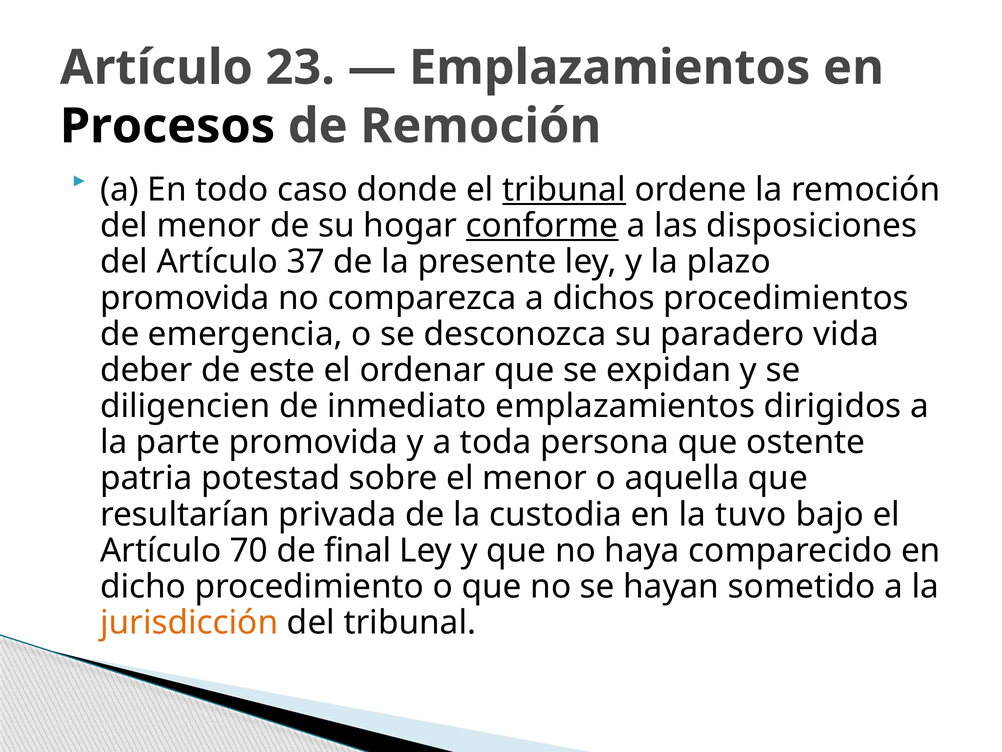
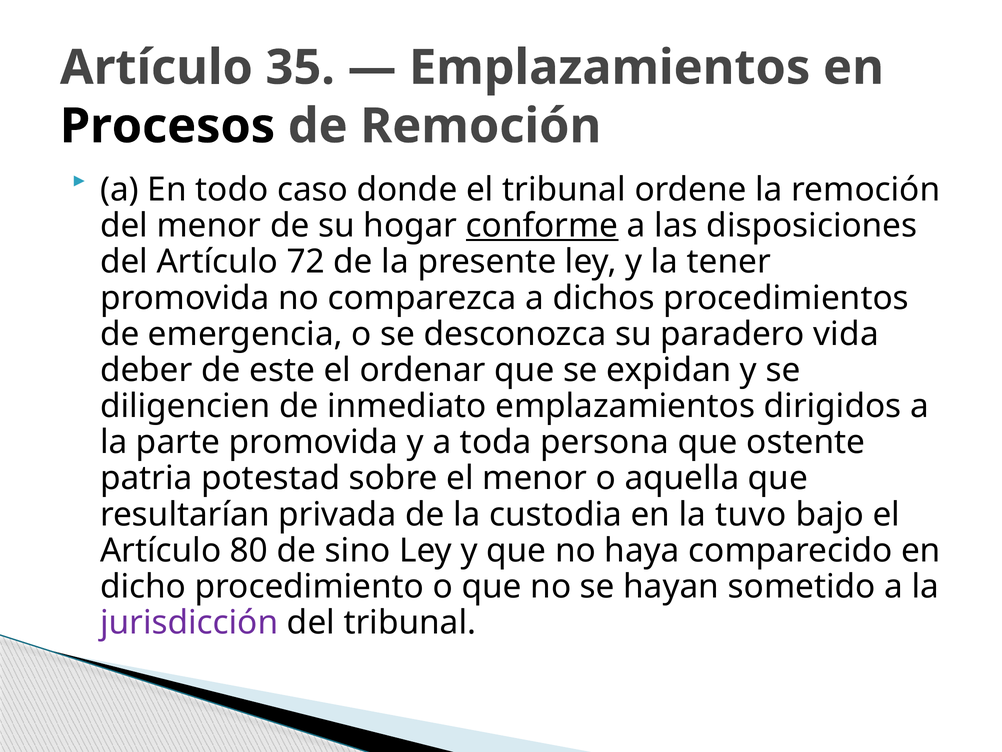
23: 23 -> 35
tribunal at (564, 190) underline: present -> none
37: 37 -> 72
plazo: plazo -> tener
70: 70 -> 80
final: final -> sino
jurisdicción colour: orange -> purple
